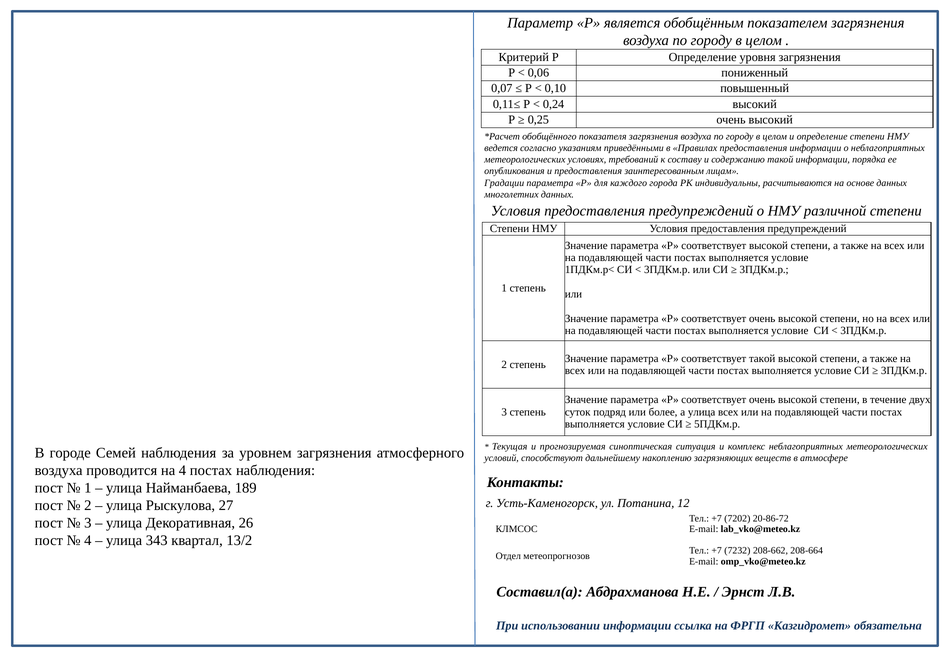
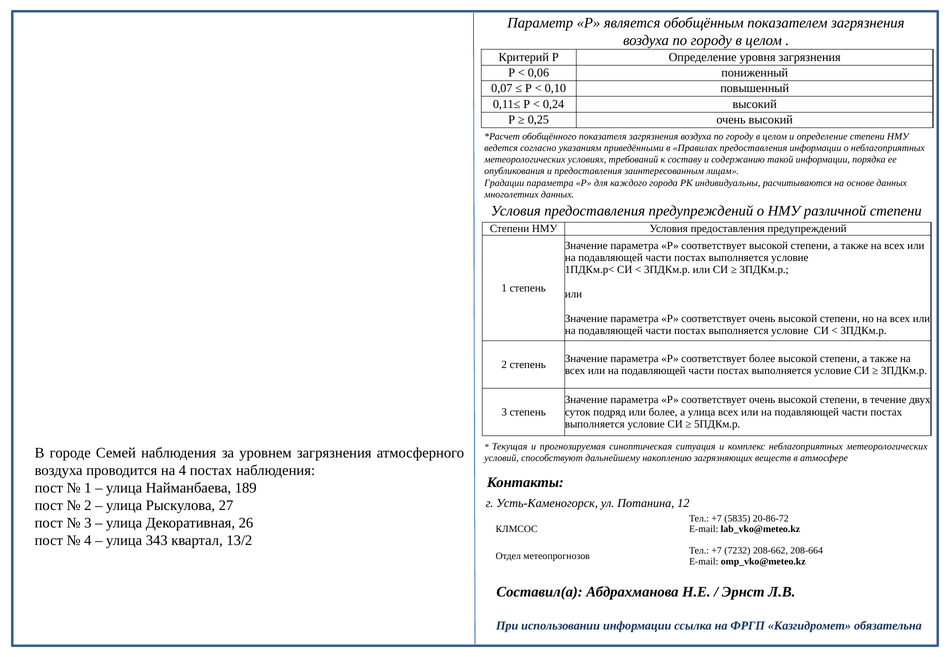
соответствует такой: такой -> более
7202: 7202 -> 5835
